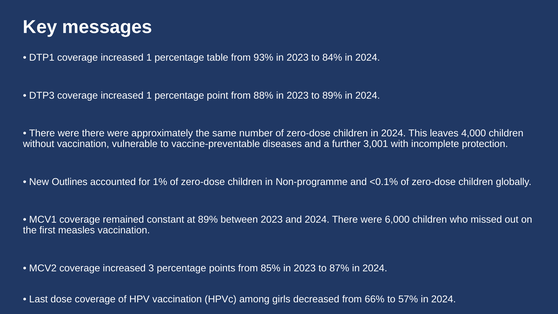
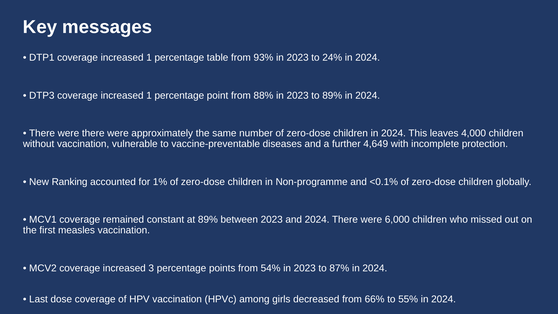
84%: 84% -> 24%
3,001: 3,001 -> 4,649
Outlines: Outlines -> Ranking
85%: 85% -> 54%
57%: 57% -> 55%
